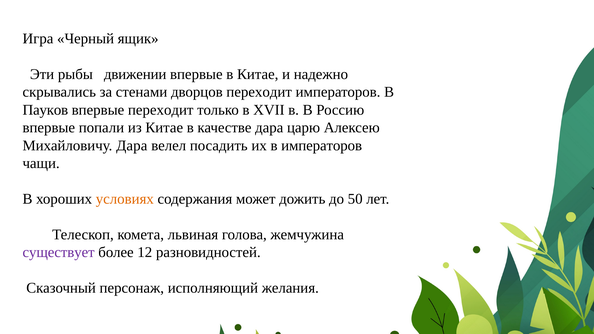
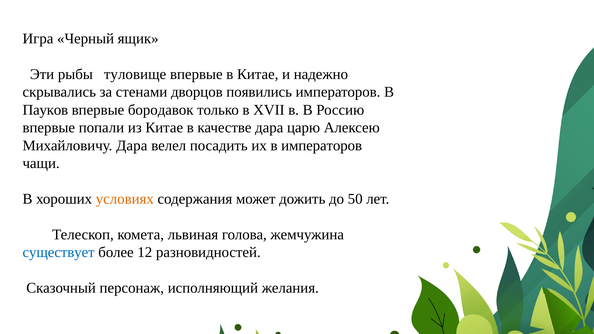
движении: движении -> туловище
дворцов переходит: переходит -> появились
впервые переходит: переходит -> бородавок
существует colour: purple -> blue
